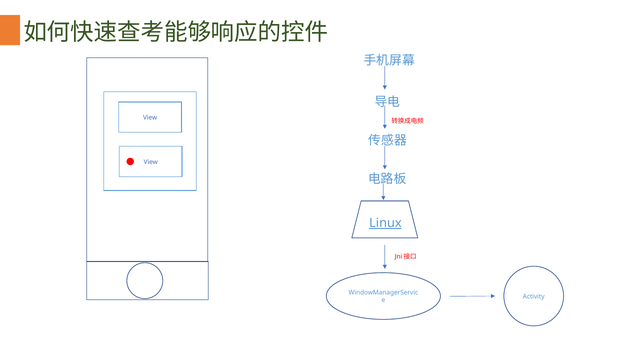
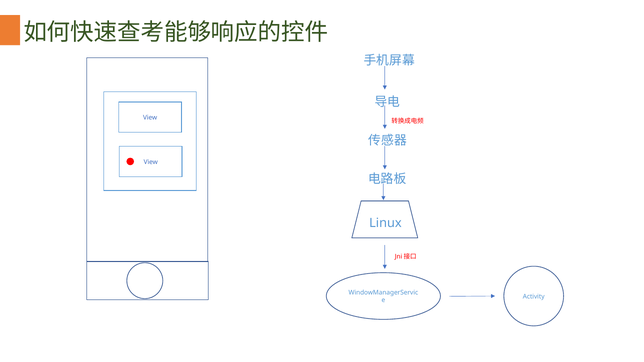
Linux underline: present -> none
